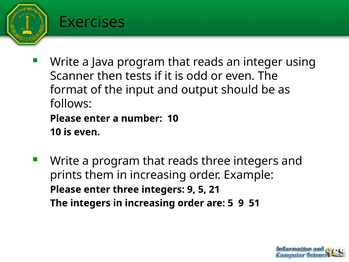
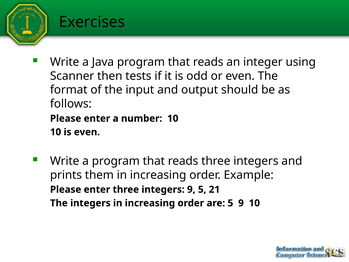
9 51: 51 -> 10
